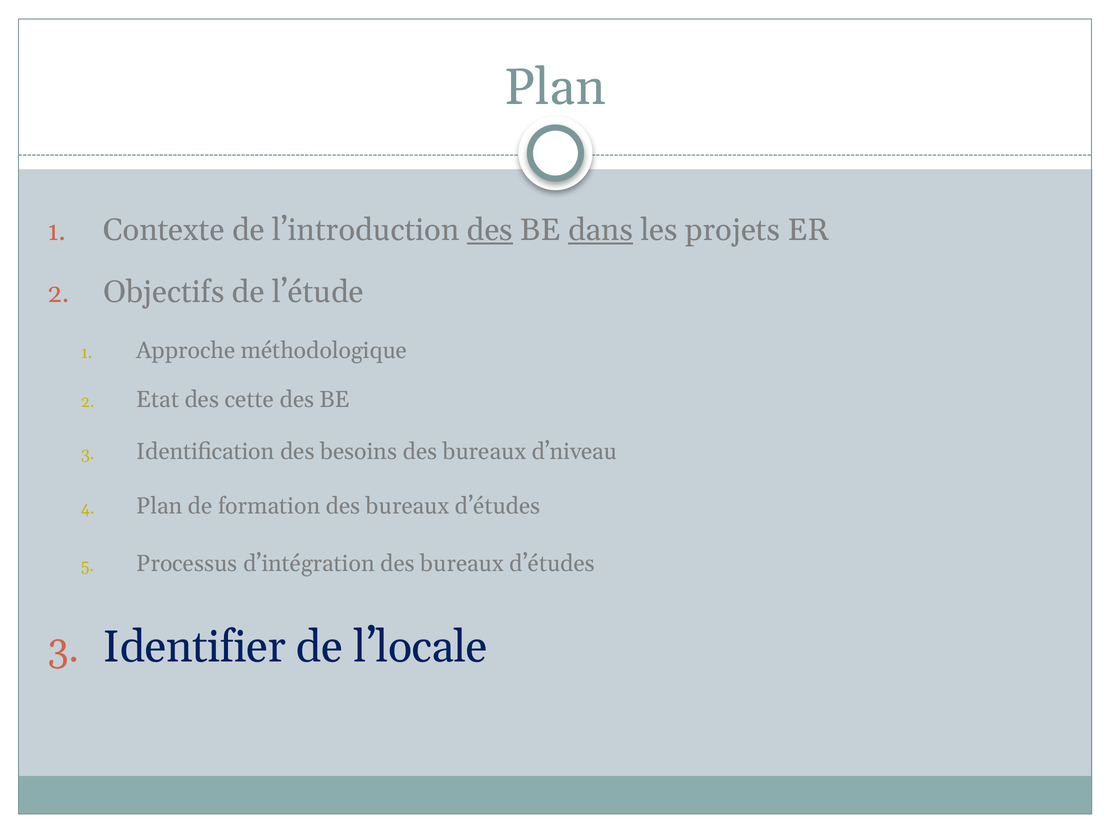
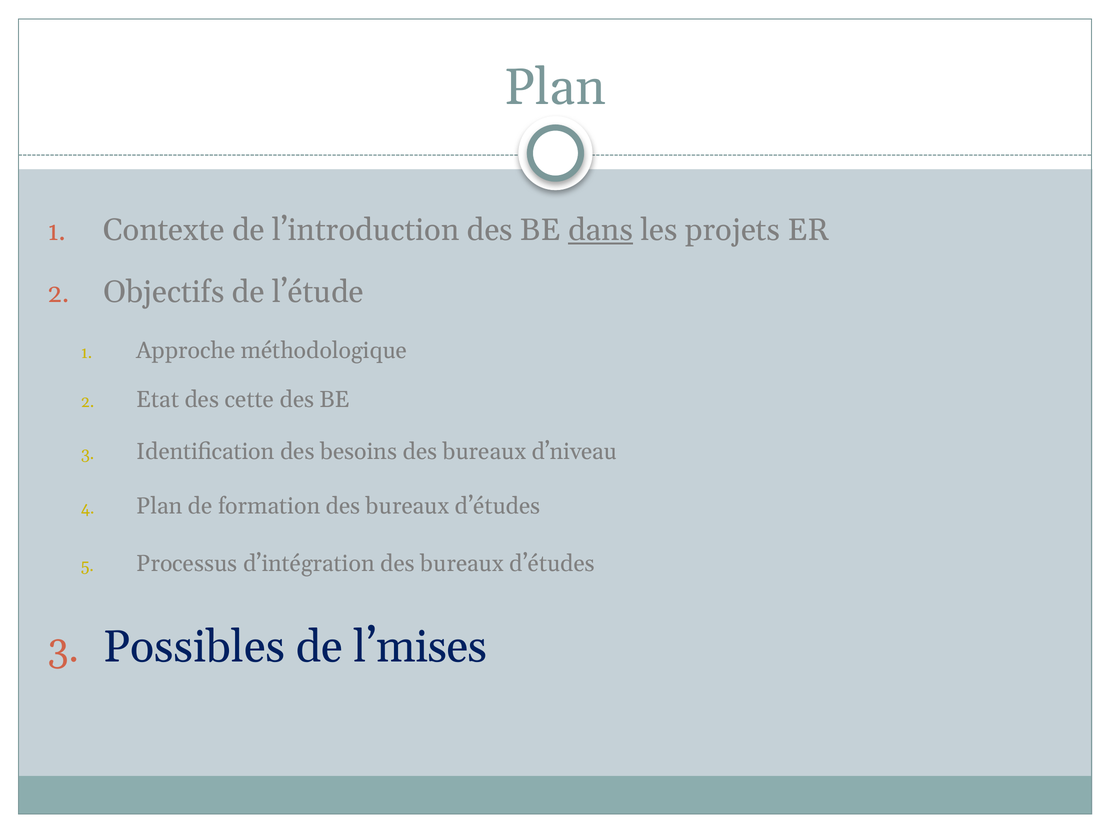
des at (490, 230) underline: present -> none
Identifier: Identifier -> Possibles
l’locale: l’locale -> l’mises
